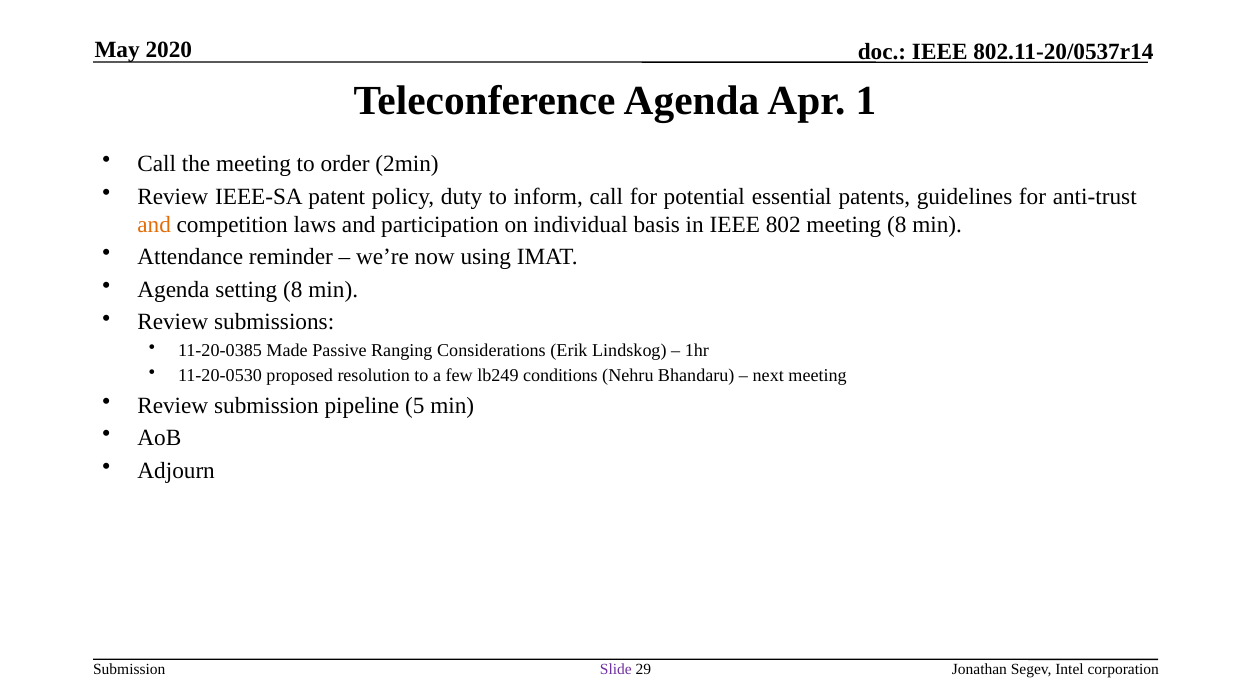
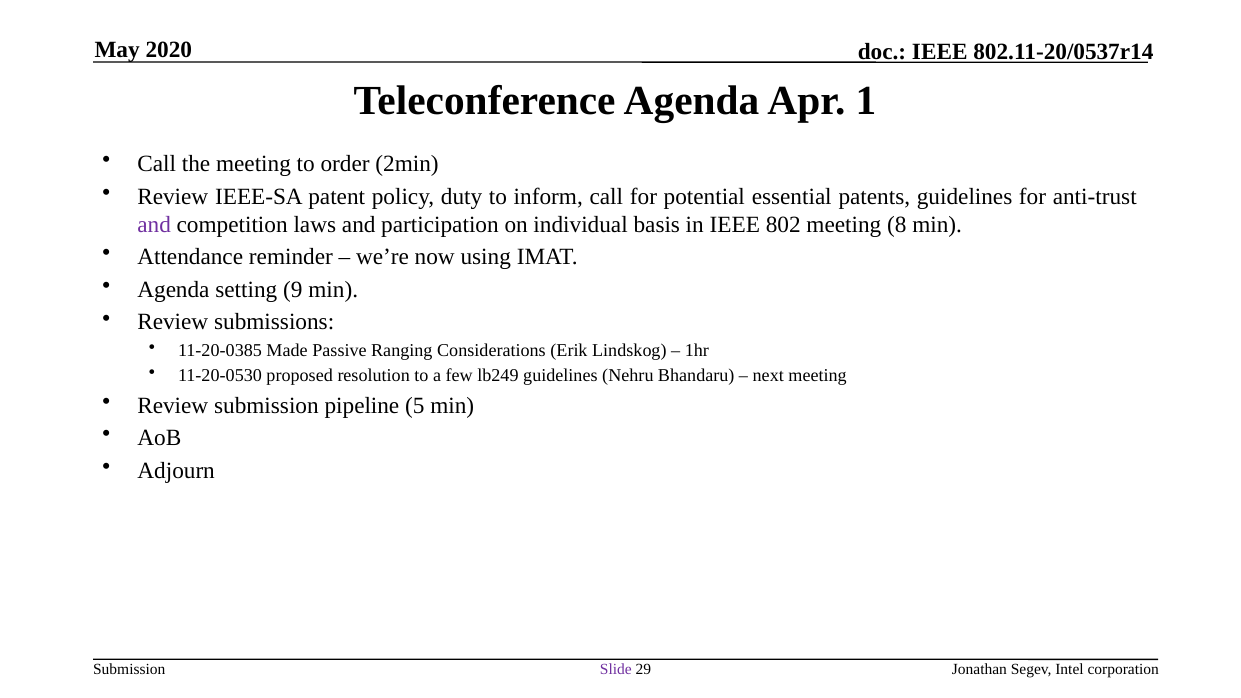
and at (154, 225) colour: orange -> purple
setting 8: 8 -> 9
lb249 conditions: conditions -> guidelines
